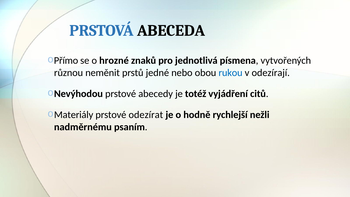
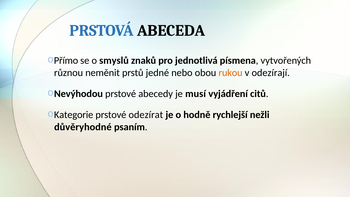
hrozné: hrozné -> smyslů
rukou colour: blue -> orange
totéž: totéž -> musí
Materiály: Materiály -> Kategorie
nadměrnému: nadměrnému -> důvěryhodné
